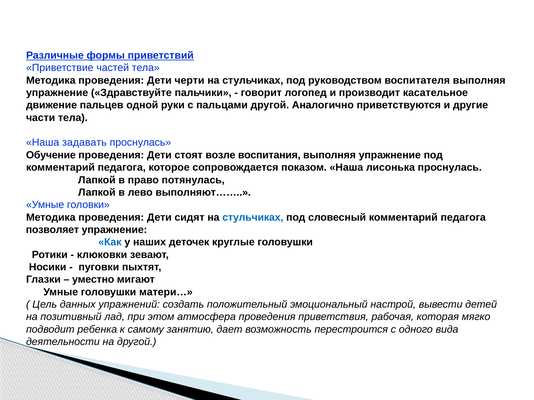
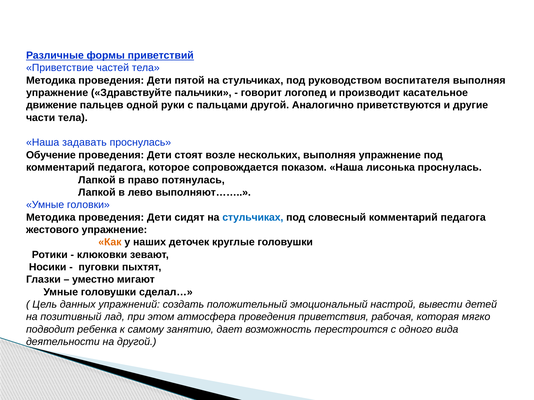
черти: черти -> пятой
воспитания: воспитания -> нескольких
позволяет: позволяет -> жестового
Как colour: blue -> orange
матери…: матери… -> сделал…
